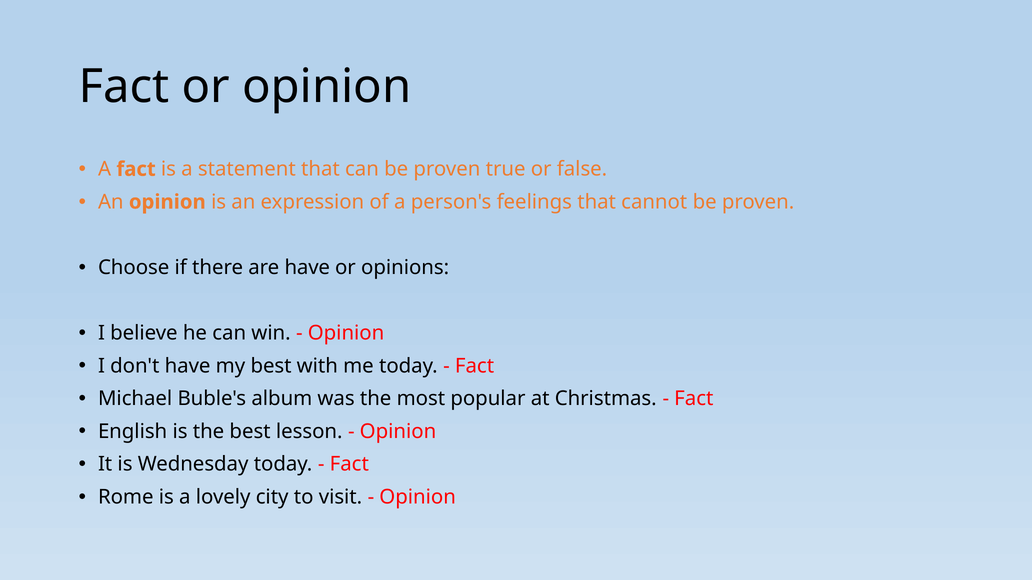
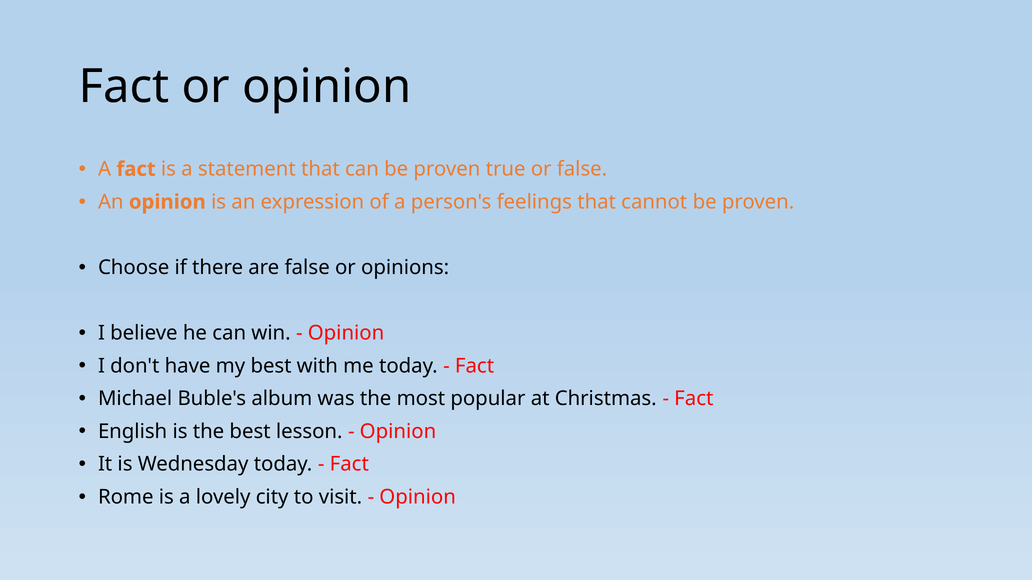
are have: have -> false
